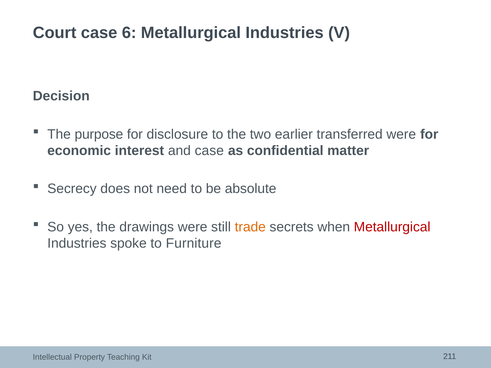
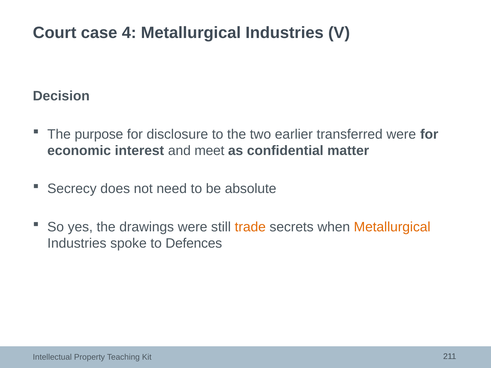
6: 6 -> 4
and case: case -> meet
Metallurgical at (392, 227) colour: red -> orange
Furniture: Furniture -> Defences
